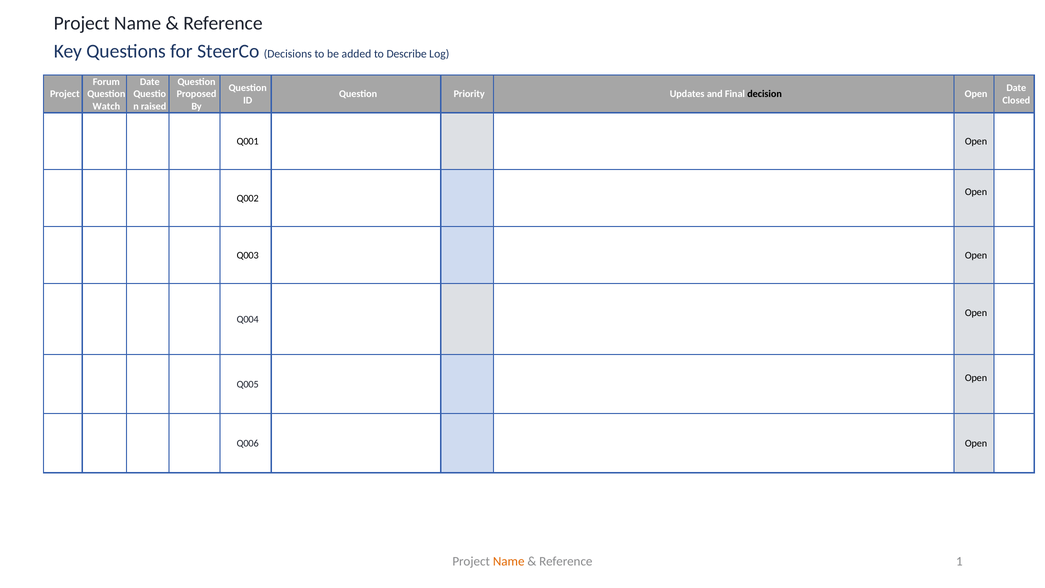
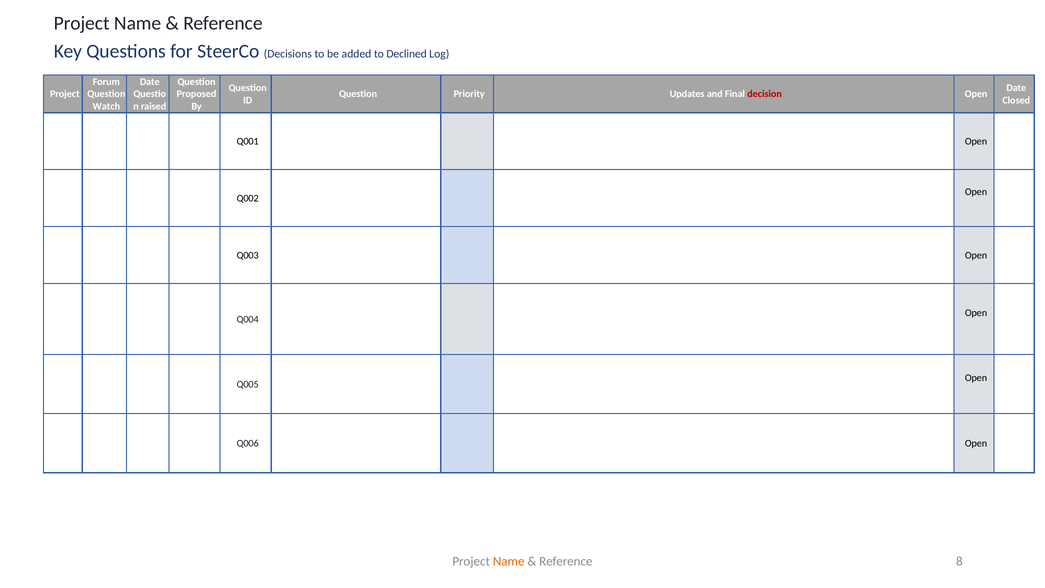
Describe: Describe -> Declined
decision colour: black -> red
1: 1 -> 8
